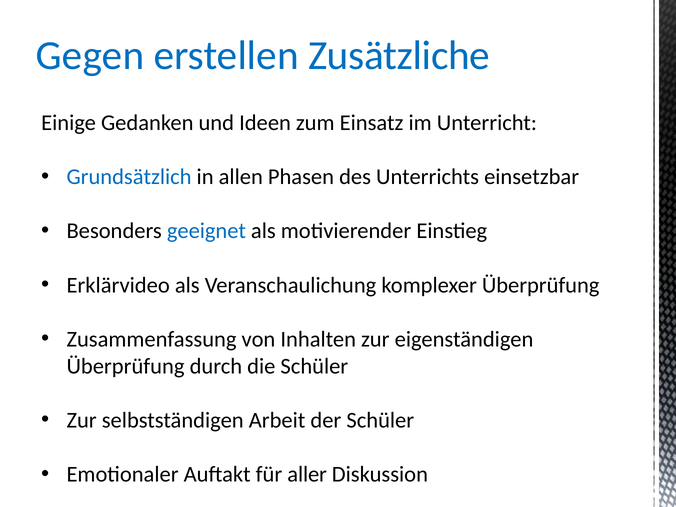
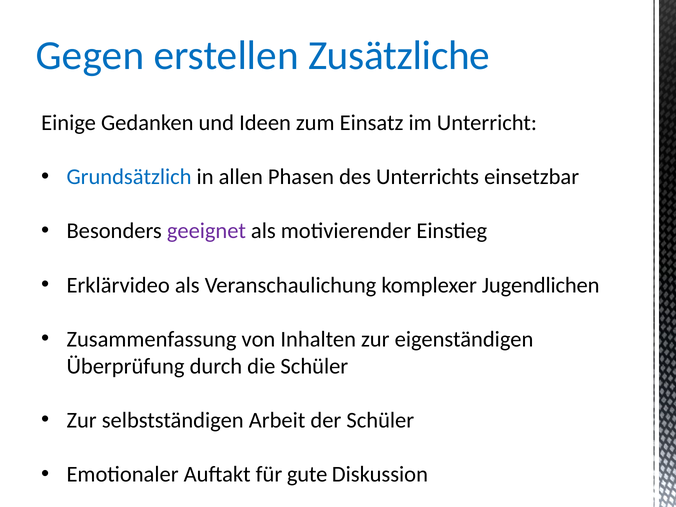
geeignet colour: blue -> purple
komplexer Überprüfung: Überprüfung -> Jugendlichen
aller: aller -> gute
